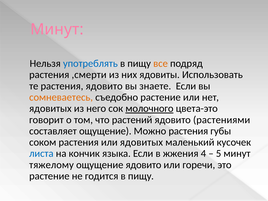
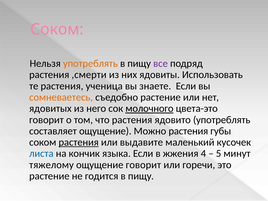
Минут at (57, 29): Минут -> Соком
употреблять at (90, 63) colour: blue -> orange
все colour: orange -> purple
растения ядовито: ядовито -> ученица
что растений: растений -> растения
ядовито растениями: растениями -> употреблять
растения at (79, 142) underline: none -> present
или ядовитых: ядовитых -> выдавите
ощущение ядовито: ядовито -> говорит
